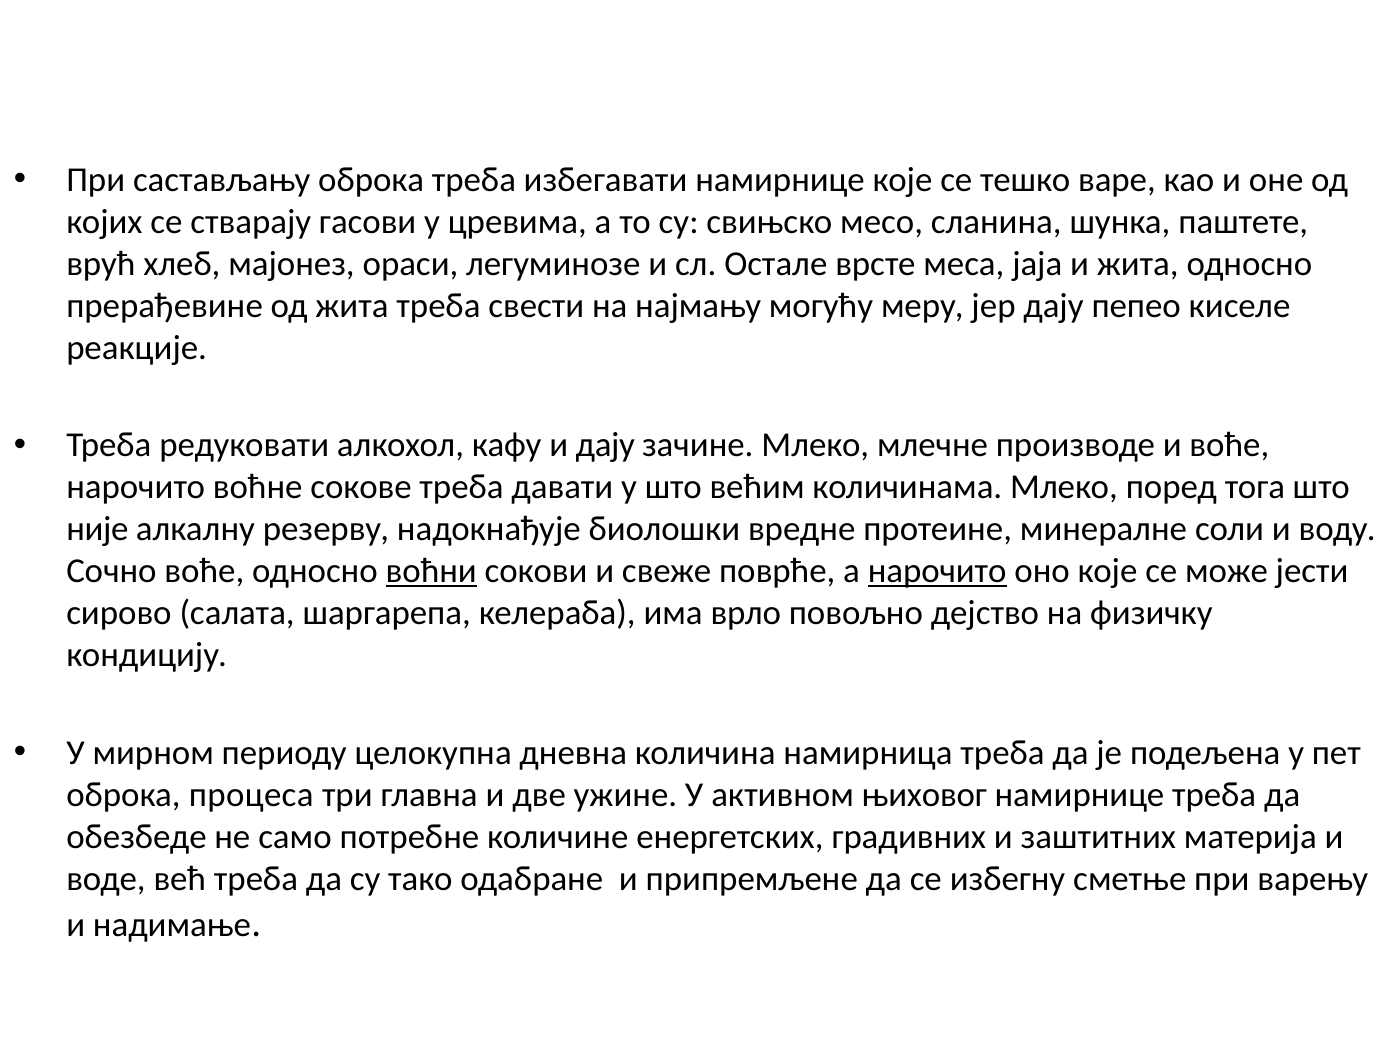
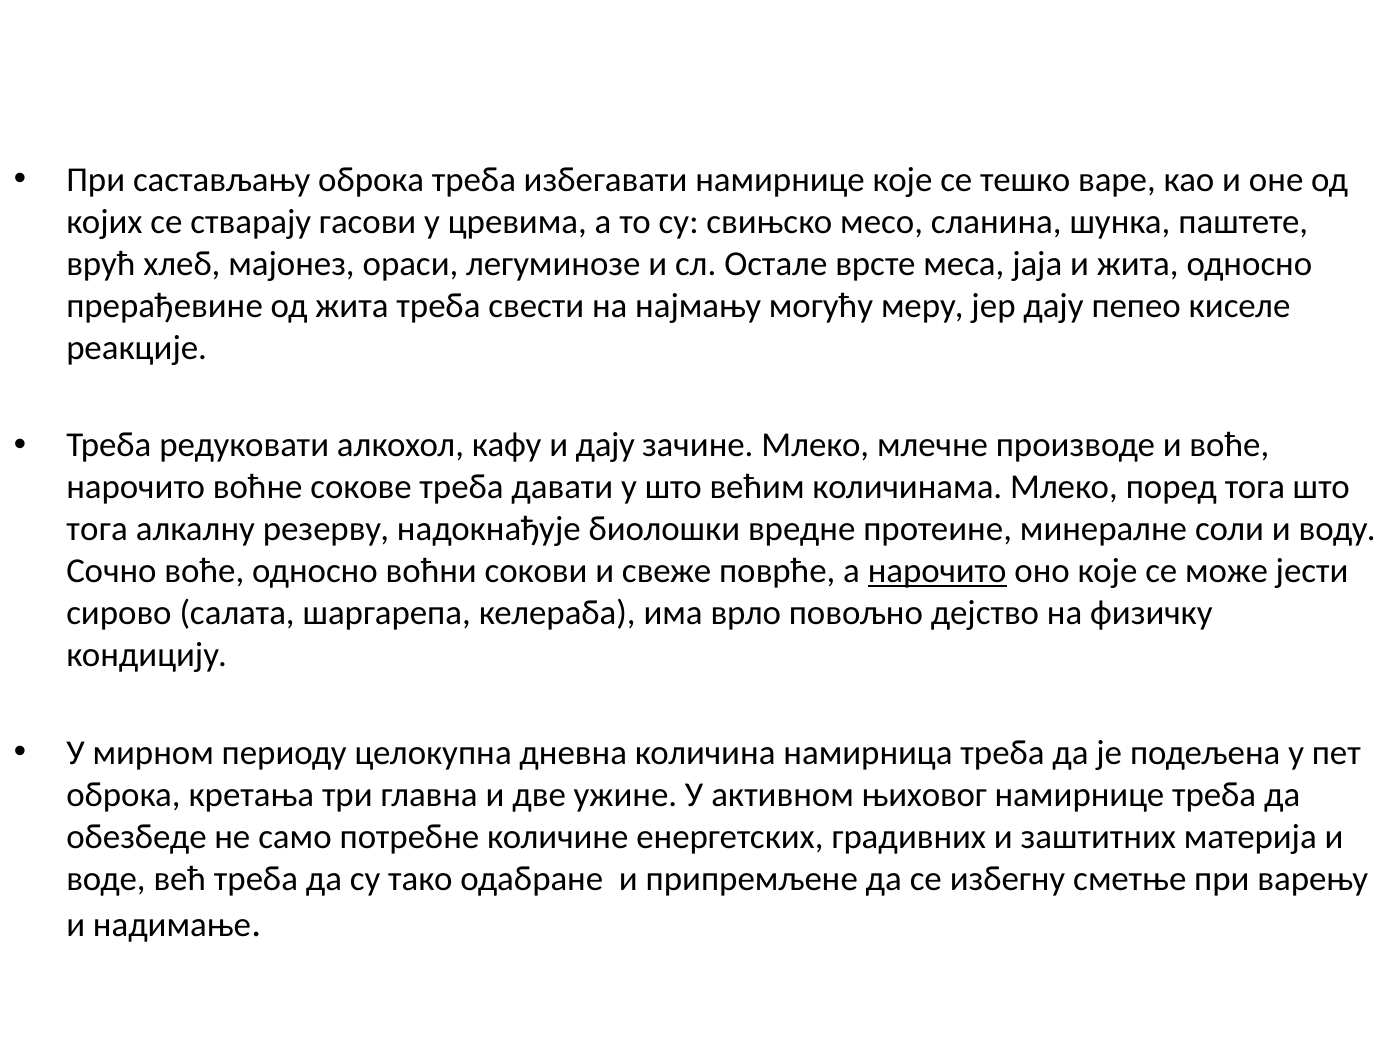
није at (97, 529): није -> тога
воћни underline: present -> none
процеса: процеса -> кретања
